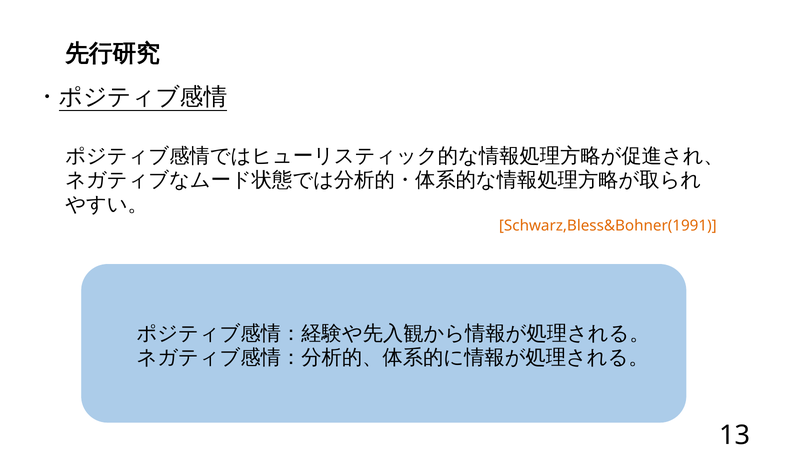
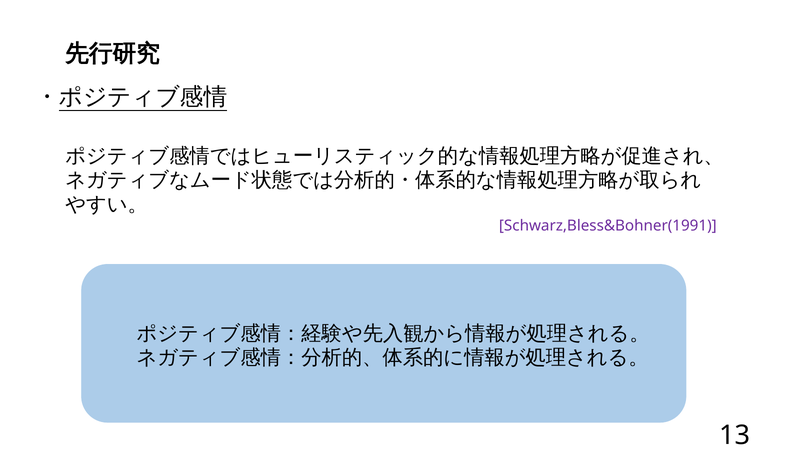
Schwarz,Bless&Bohner(1991 colour: orange -> purple
